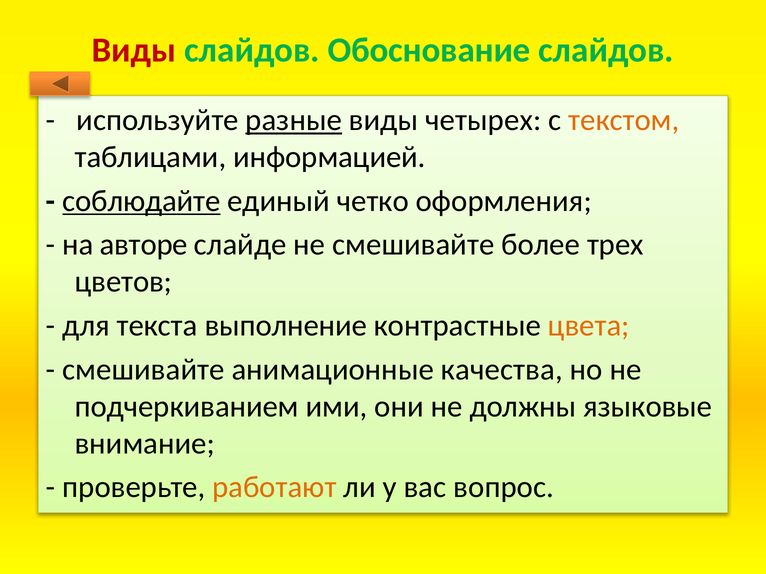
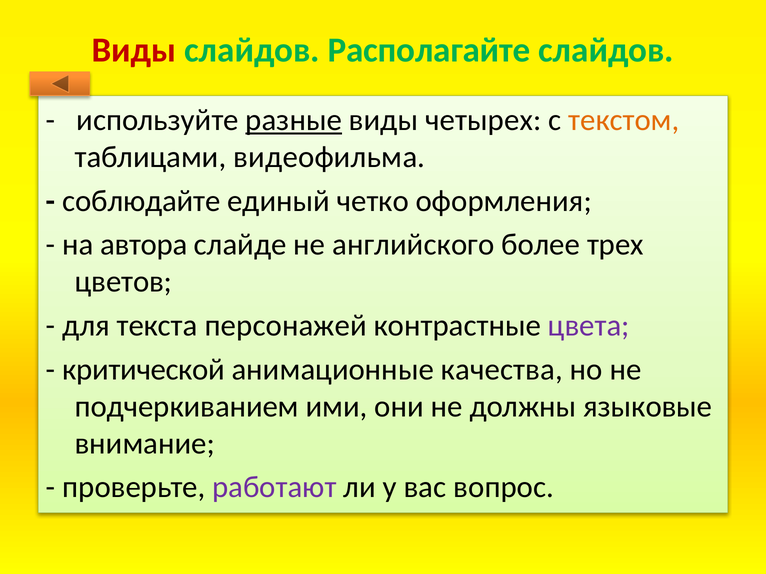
Обоснование: Обоснование -> Располагайте
информацией: информацией -> видеофильма
соблюдайте underline: present -> none
авторе: авторе -> автора
не смешивайте: смешивайте -> английского
выполнение: выполнение -> персонажей
цвета colour: orange -> purple
смешивайте at (143, 370): смешивайте -> критической
работают colour: orange -> purple
